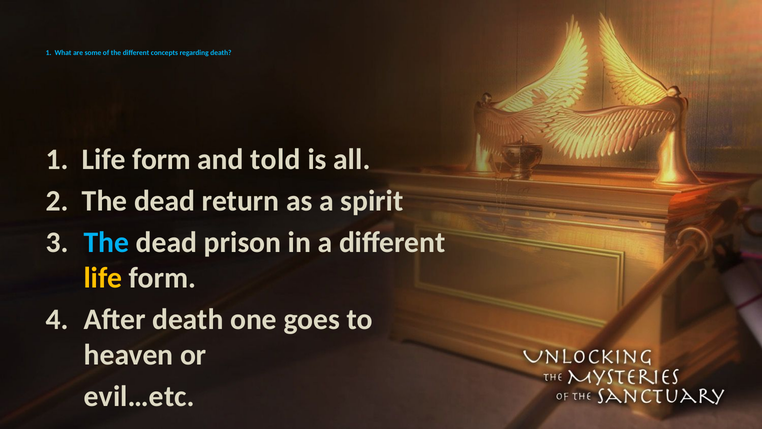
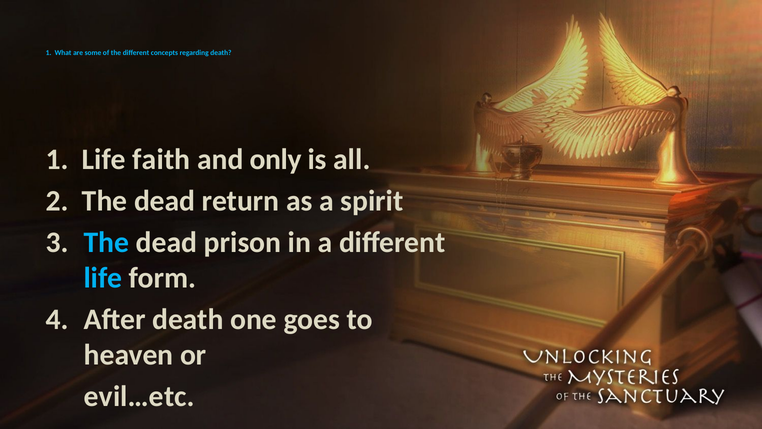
1 Life form: form -> faith
told: told -> only
life at (103, 278) colour: yellow -> light blue
